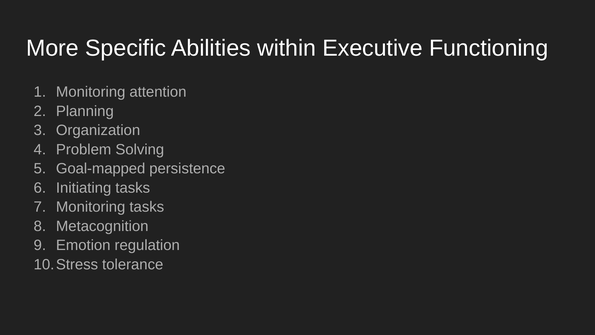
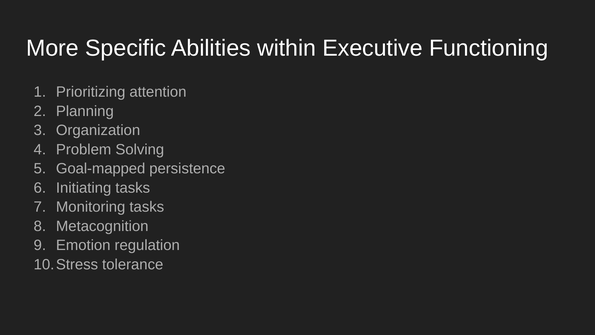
Monitoring at (91, 92): Monitoring -> Prioritizing
